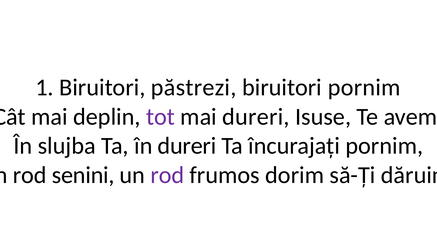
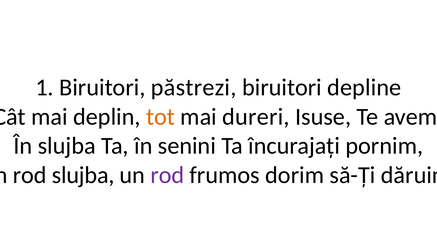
biruitori pornim: pornim -> depline
tot colour: purple -> orange
în dureri: dureri -> senini
rod senini: senini -> slujba
